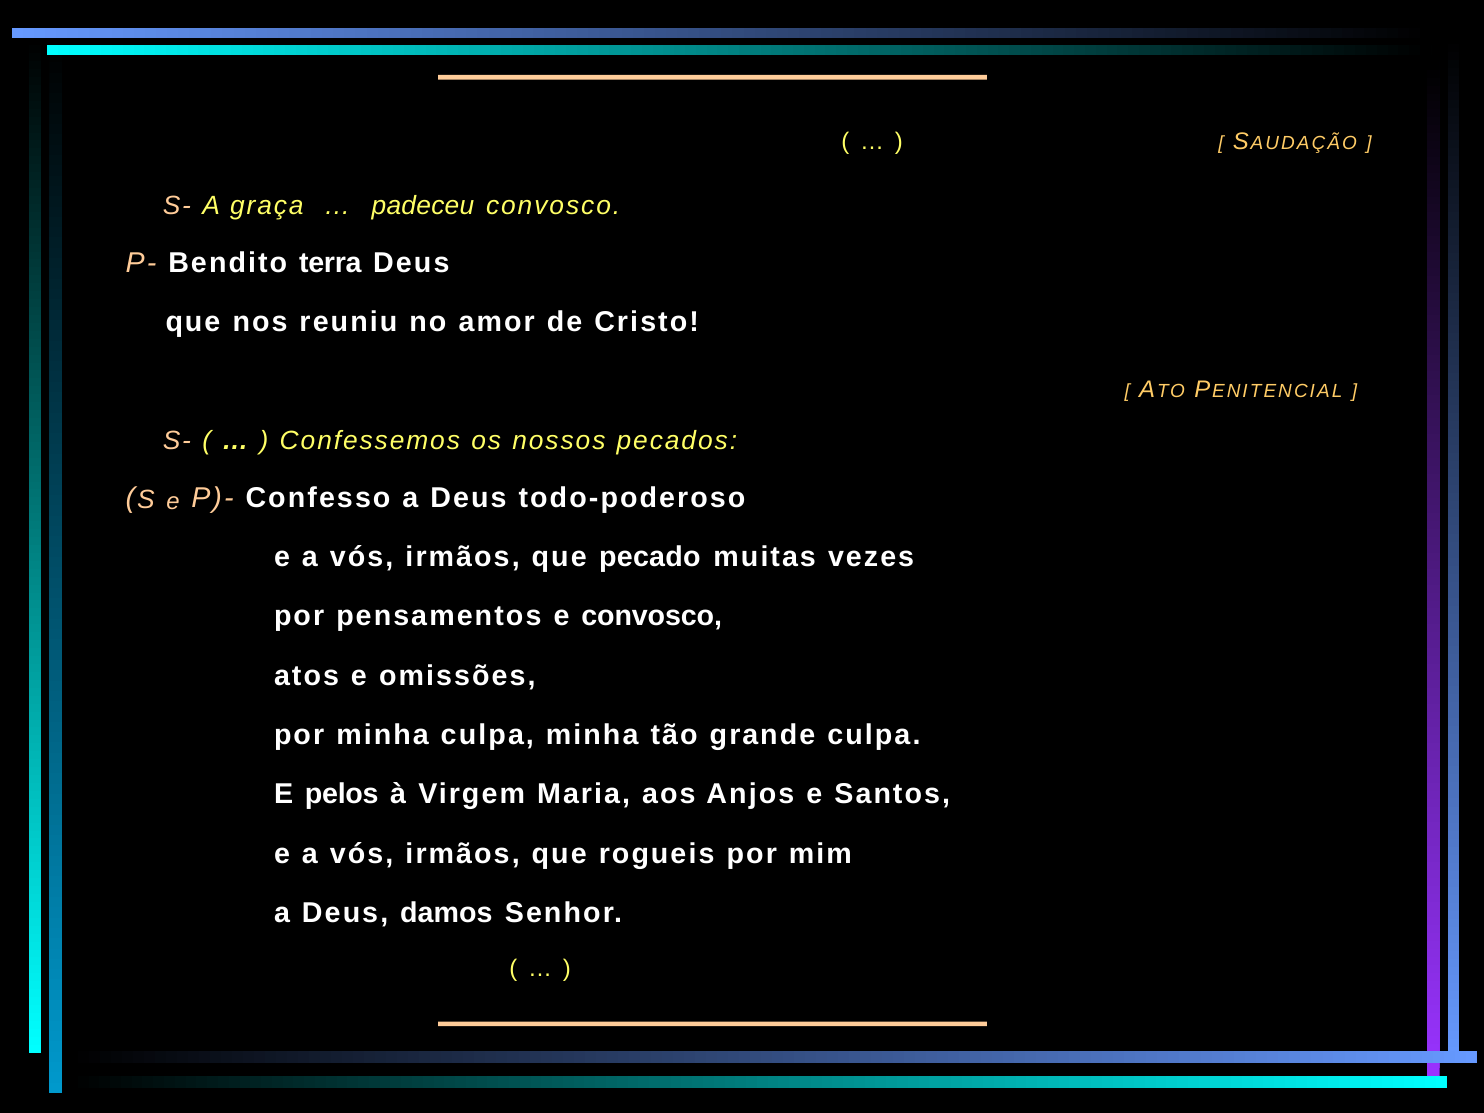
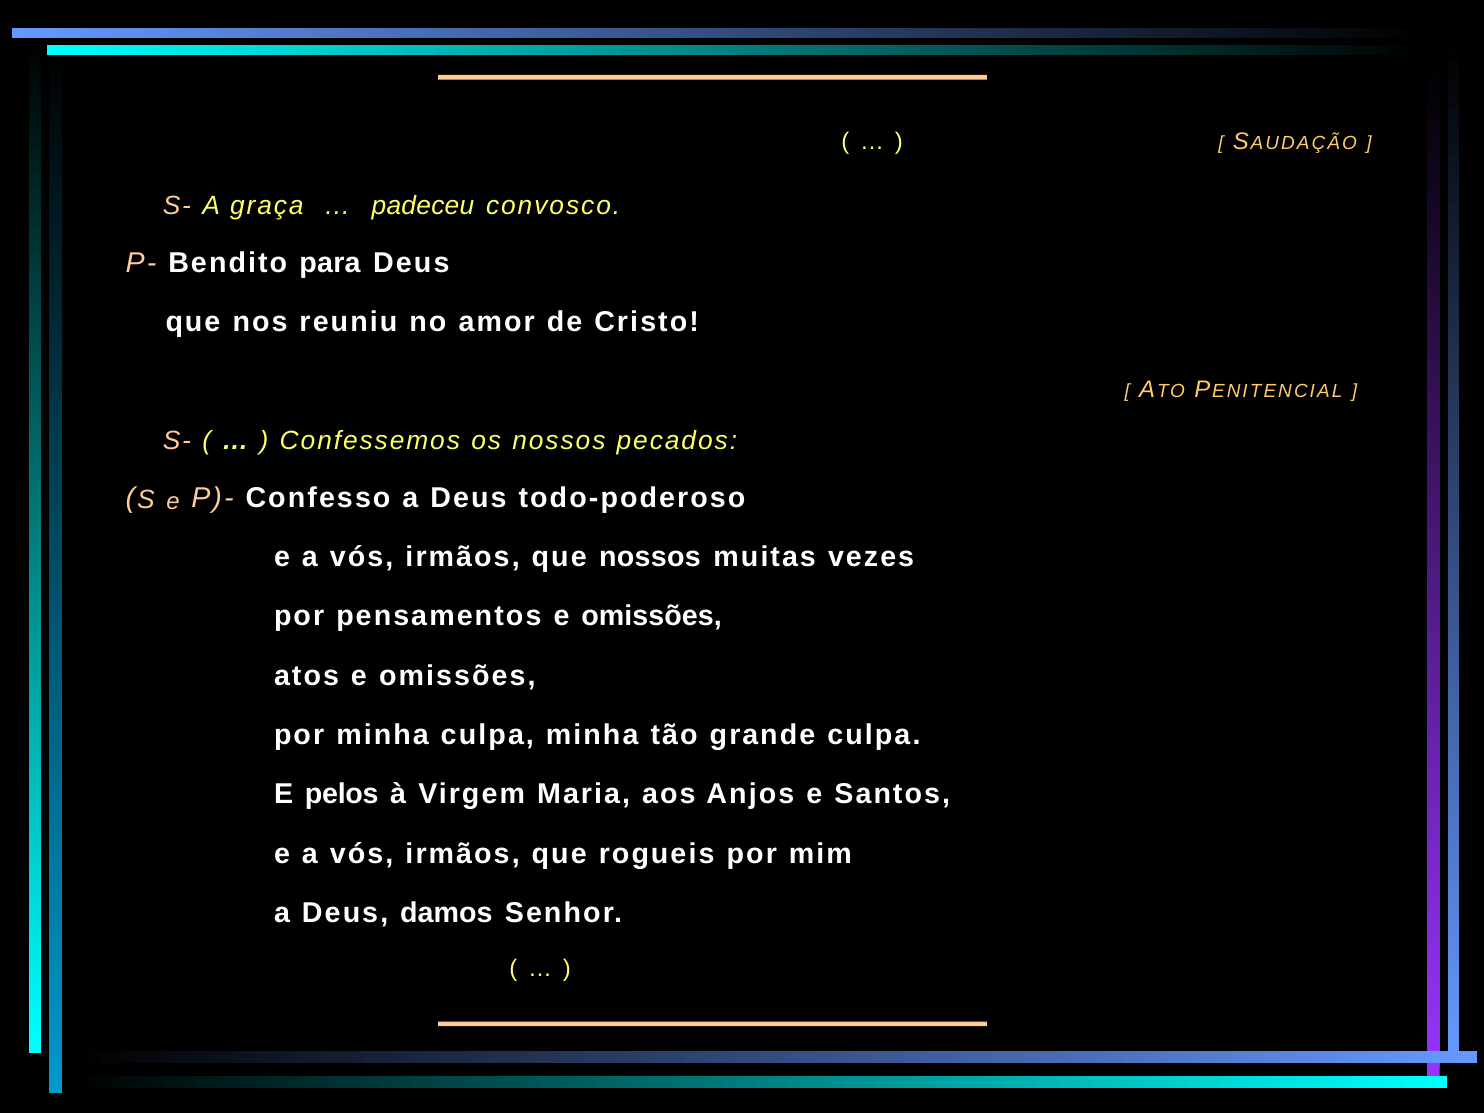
terra: terra -> para
que pecado: pecado -> nossos
pensamentos e convosco: convosco -> omissões
